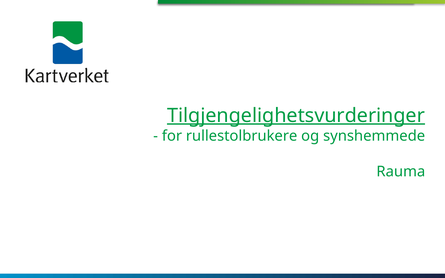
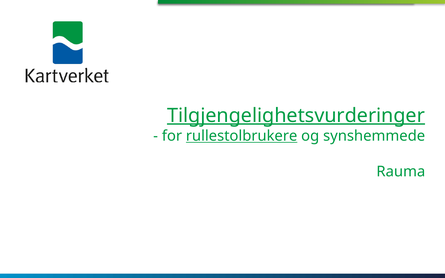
rullestolbrukere underline: none -> present
